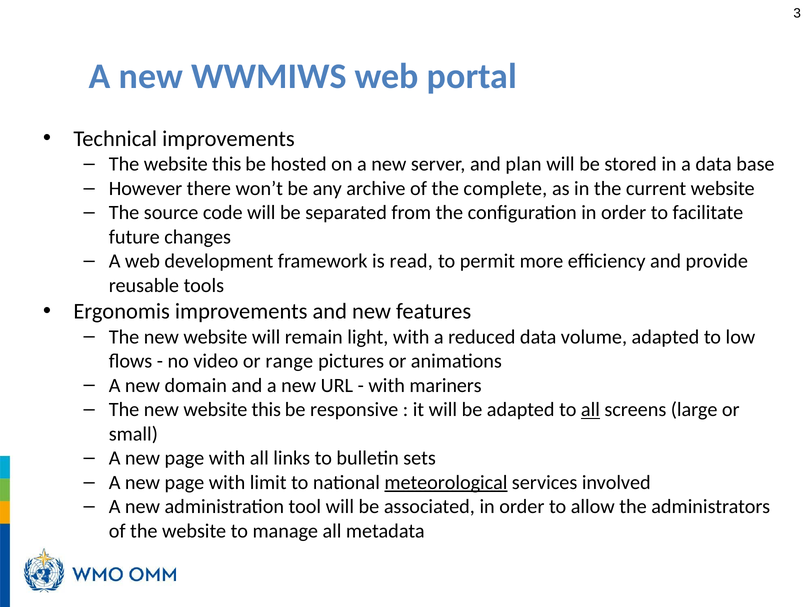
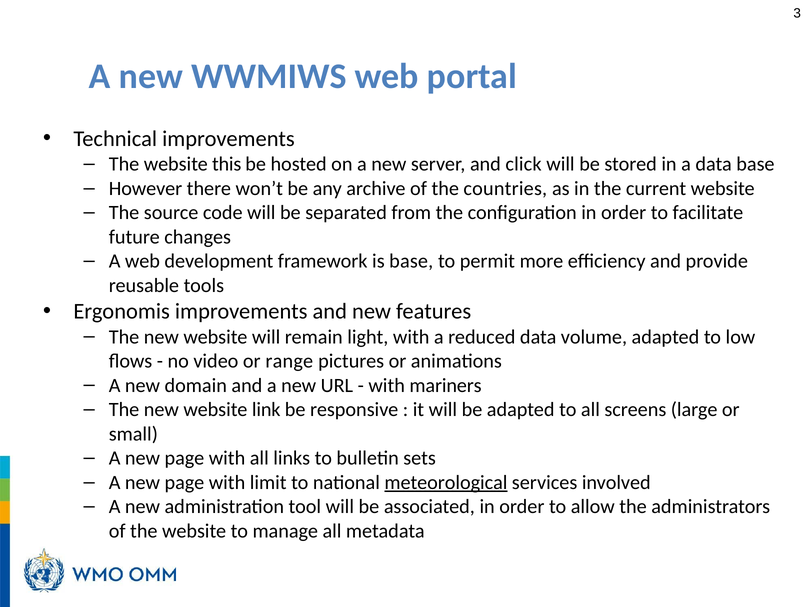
plan: plan -> click
complete: complete -> countries
is read: read -> base
new website this: this -> link
all at (590, 410) underline: present -> none
